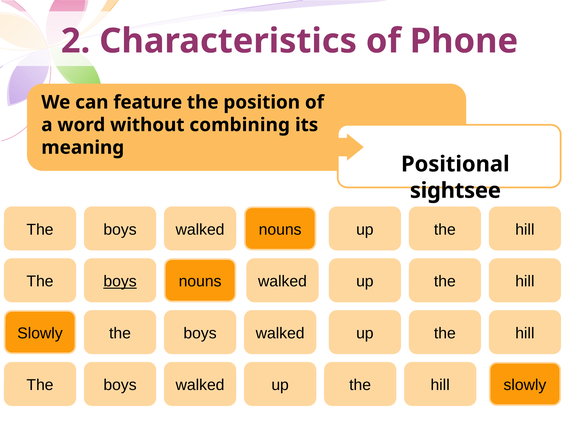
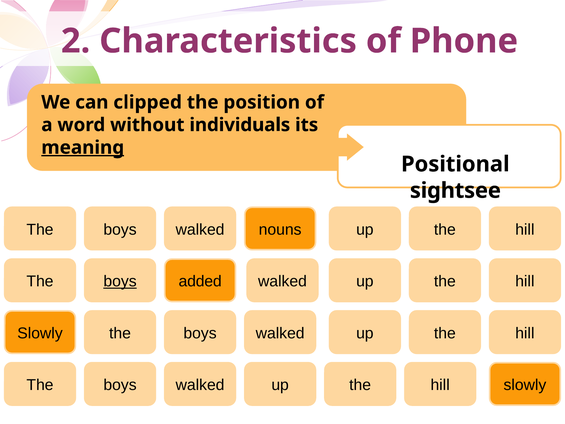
feature: feature -> clipped
combining: combining -> individuals
meaning underline: none -> present
nouns at (200, 281): nouns -> added
